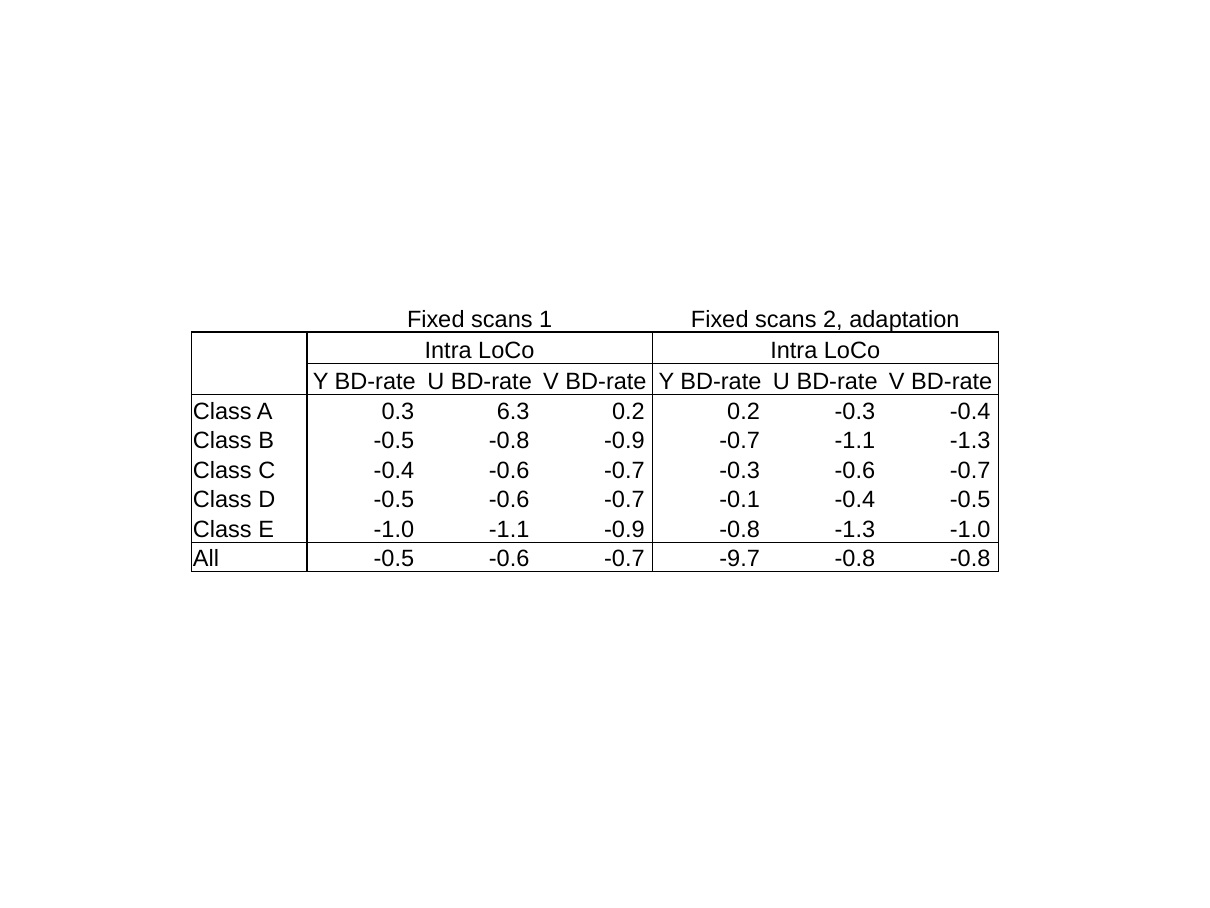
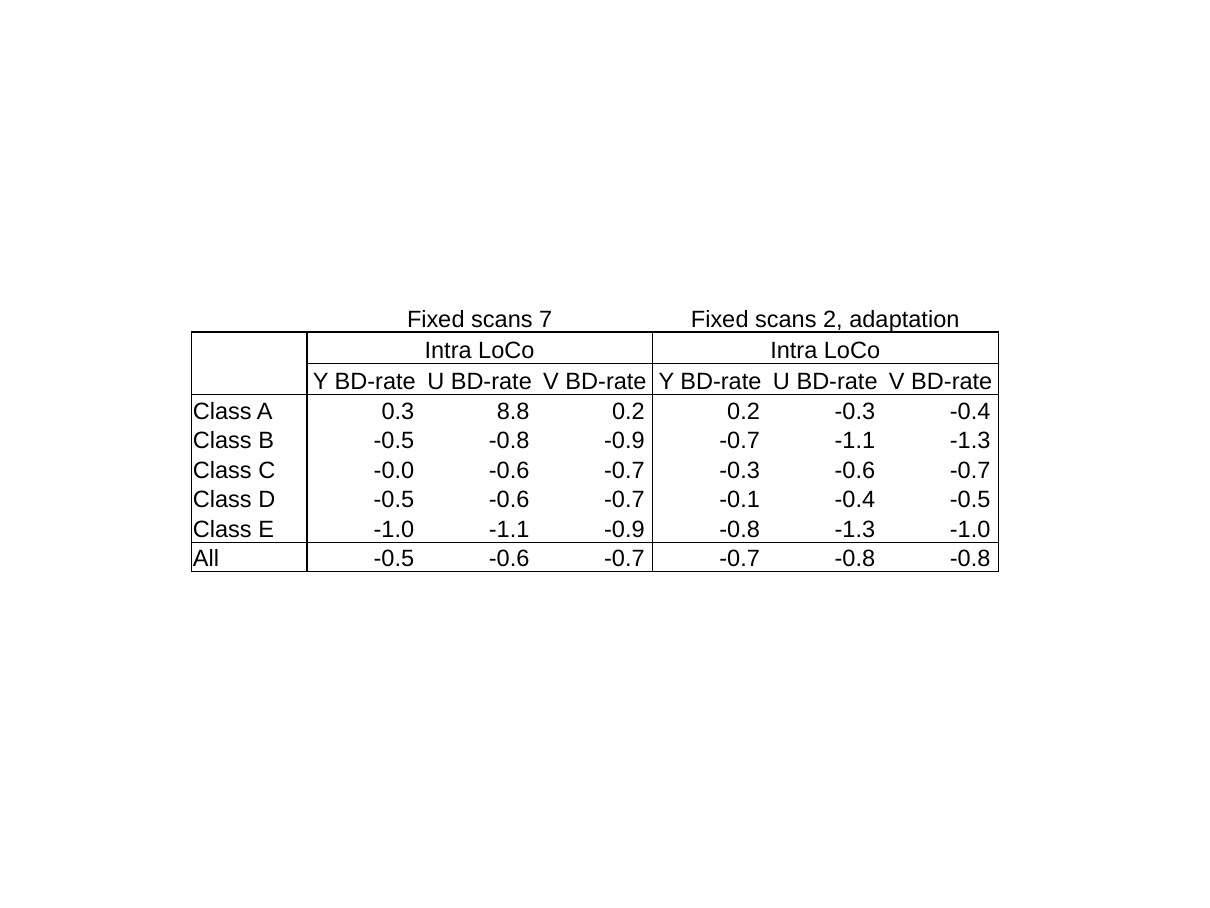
1: 1 -> 7
6.3: 6.3 -> 8.8
C -0.4: -0.4 -> -0.0
-0.7 -9.7: -9.7 -> -0.7
